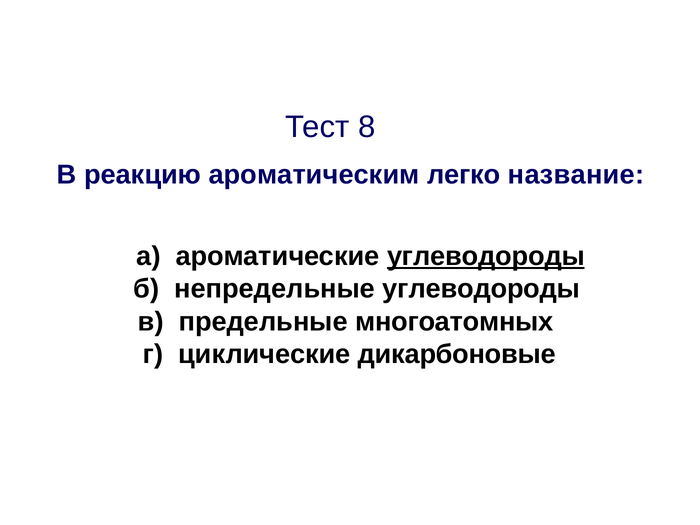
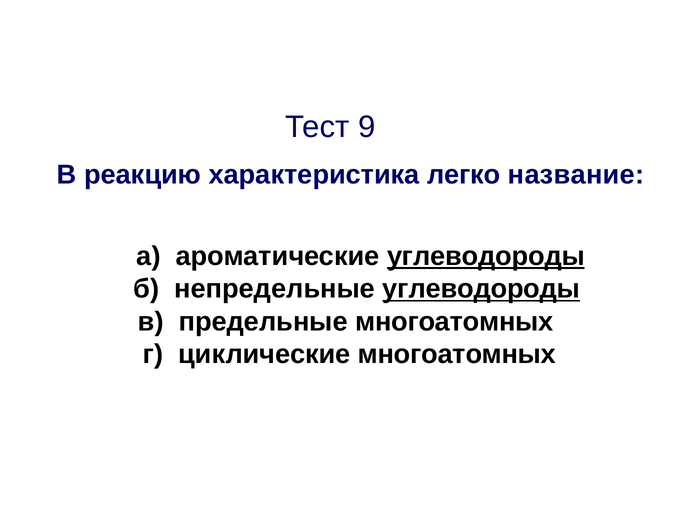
8: 8 -> 9
ароматическим: ароматическим -> характеристика
углеводороды at (481, 289) underline: none -> present
циклические дикарбоновые: дикарбоновые -> многоатомных
